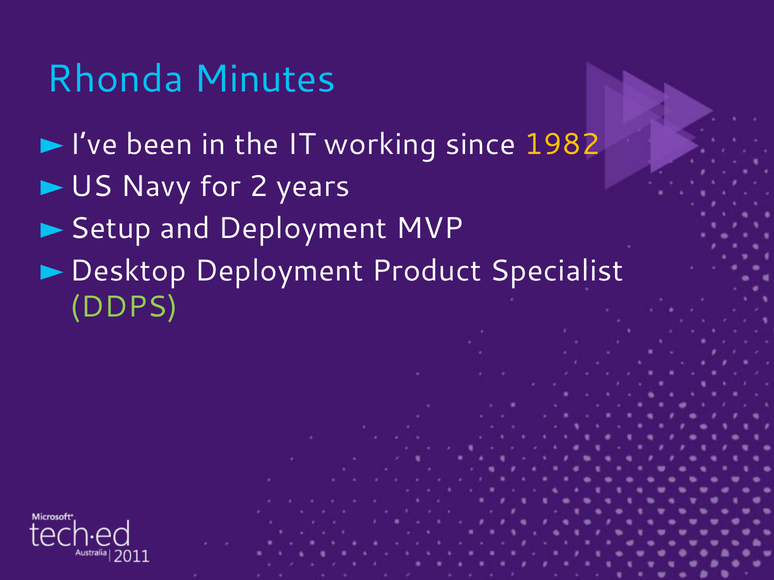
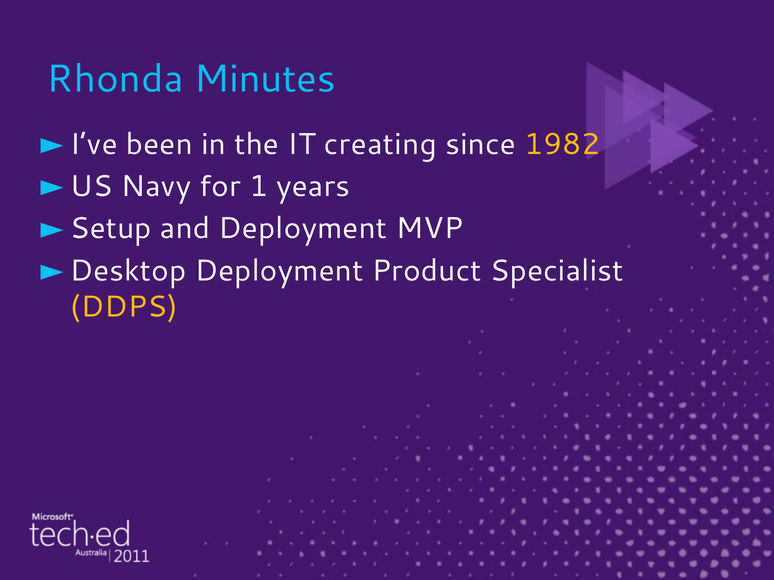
working: working -> creating
2: 2 -> 1
DDPS colour: light green -> yellow
